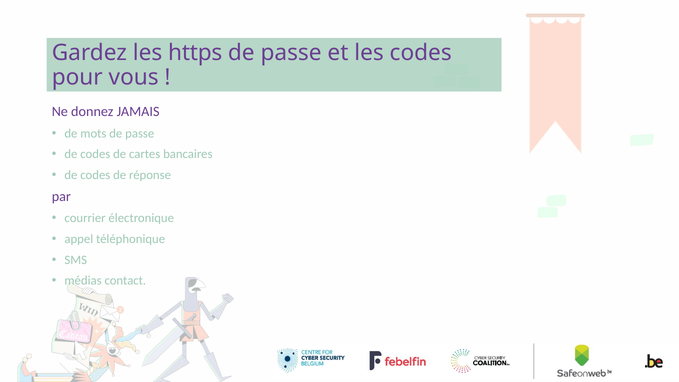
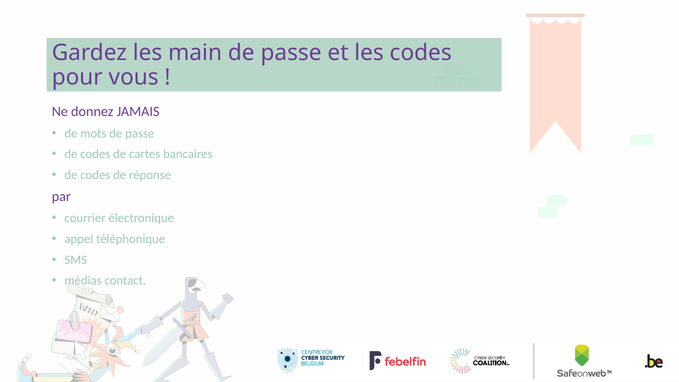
https: https -> main
